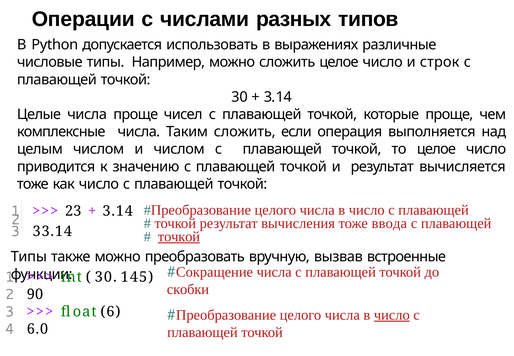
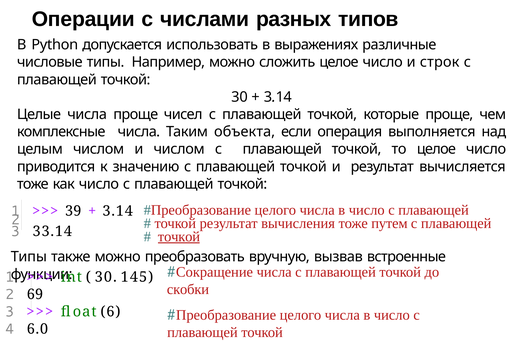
Таким сложить: сложить -> объекта
23: 23 -> 39
ввода: ввода -> путем
90: 90 -> 69
число at (392, 315) underline: present -> none
